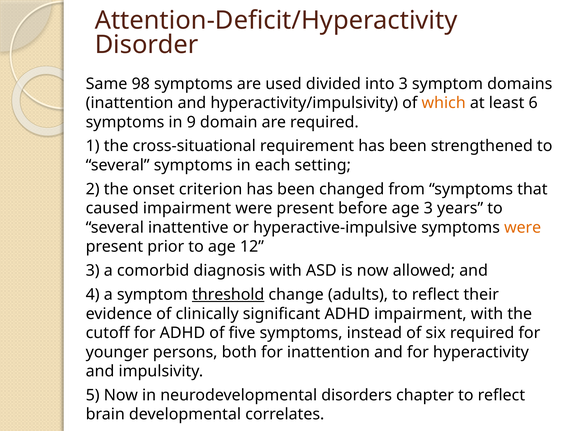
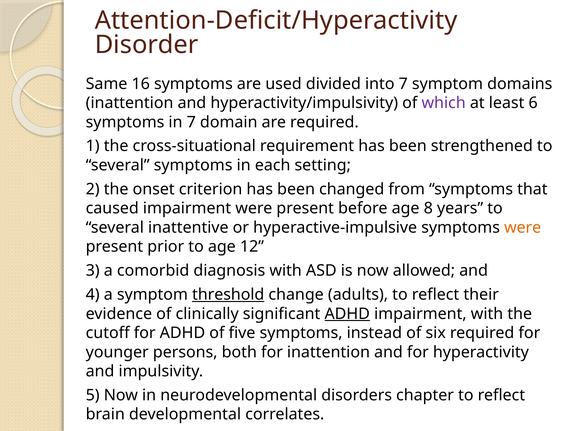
98: 98 -> 16
into 3: 3 -> 7
which colour: orange -> purple
in 9: 9 -> 7
age 3: 3 -> 8
ADHD at (347, 314) underline: none -> present
